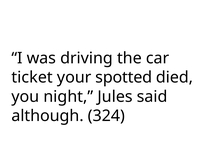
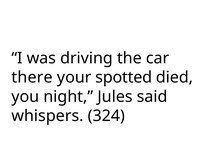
ticket: ticket -> there
although: although -> whispers
